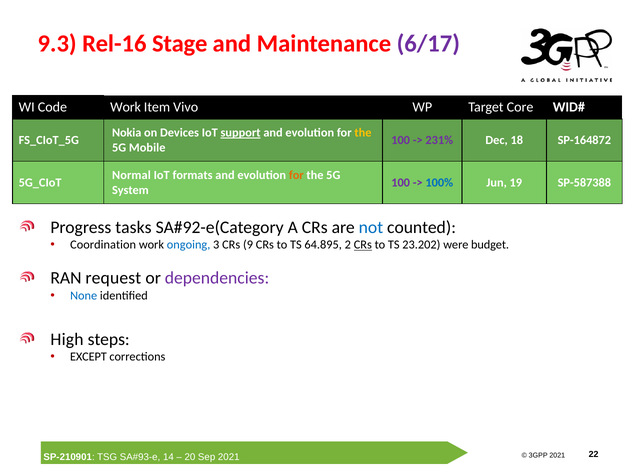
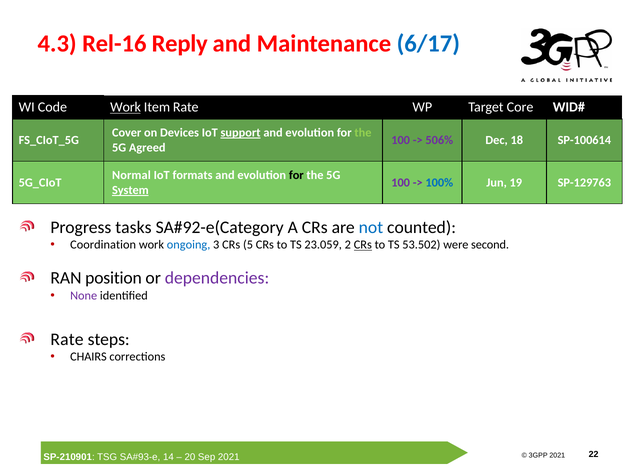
9.3: 9.3 -> 4.3
Stage: Stage -> Reply
6/17 colour: purple -> blue
Work at (126, 107) underline: none -> present
Item Vivo: Vivo -> Rate
Nokia: Nokia -> Cover
the at (363, 133) colour: yellow -> light green
231%: 231% -> 506%
SP-164872: SP-164872 -> SP-100614
Mobile: Mobile -> Agreed
for at (296, 175) colour: orange -> black
SP-587388: SP-587388 -> SP-129763
System underline: none -> present
9: 9 -> 5
64.895: 64.895 -> 23.059
23.202: 23.202 -> 53.502
budget: budget -> second
request: request -> position
None colour: blue -> purple
High at (67, 339): High -> Rate
EXCEPT: EXCEPT -> CHAIRS
